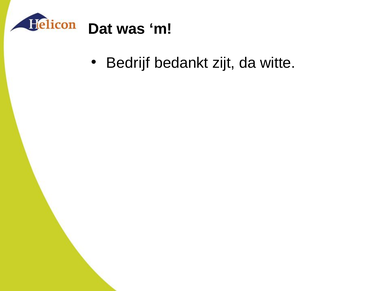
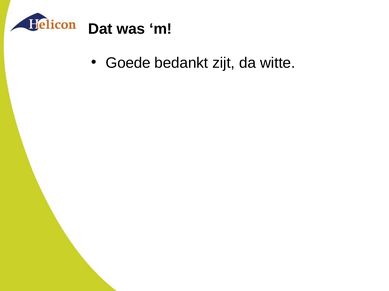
Bedrijf: Bedrijf -> Goede
